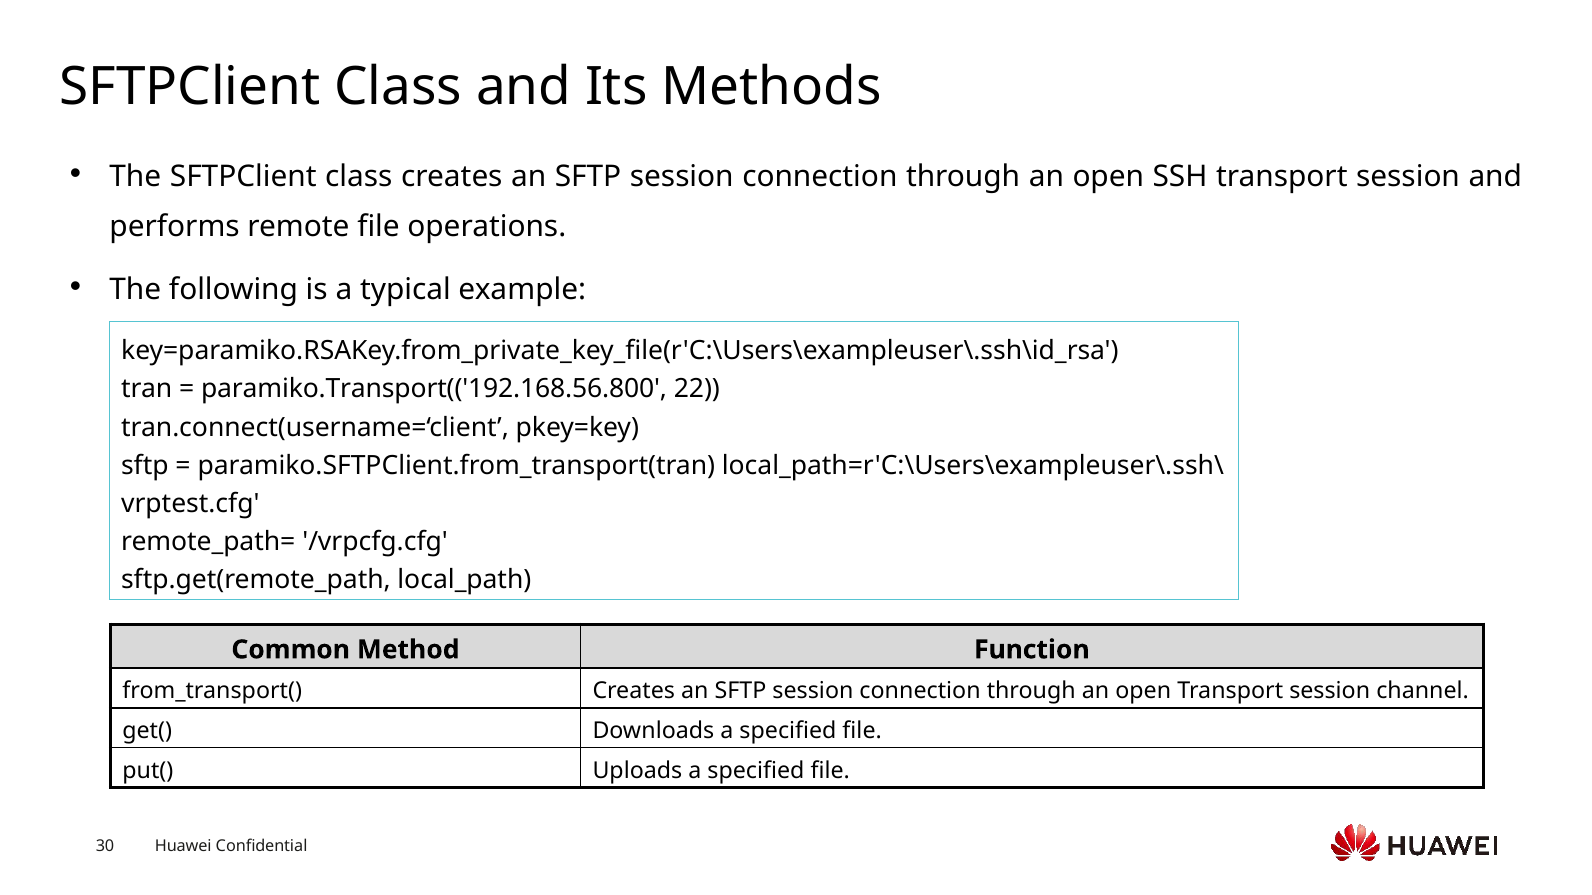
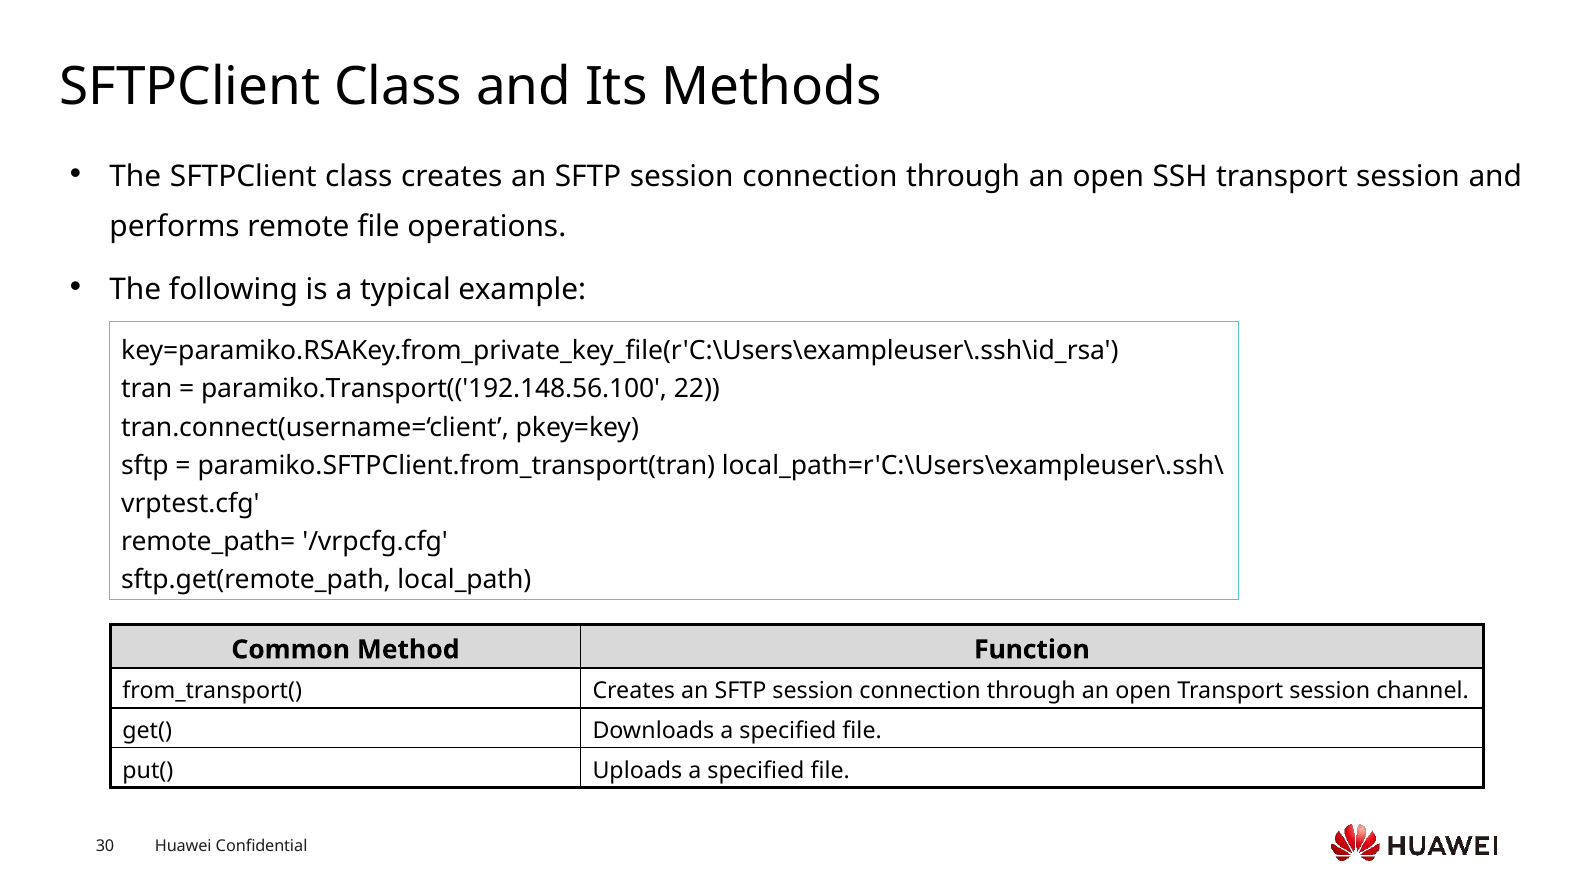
paramiko.Transport(('192.168.56.800: paramiko.Transport(('192.168.56.800 -> paramiko.Transport(('192.148.56.100
